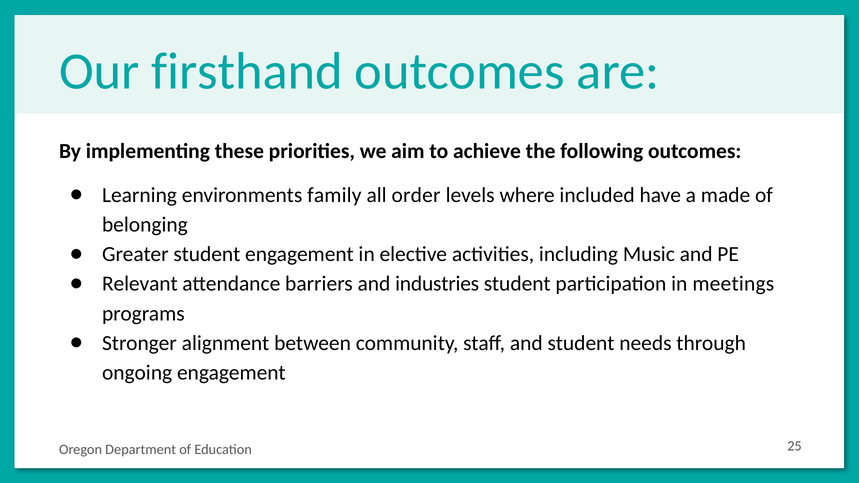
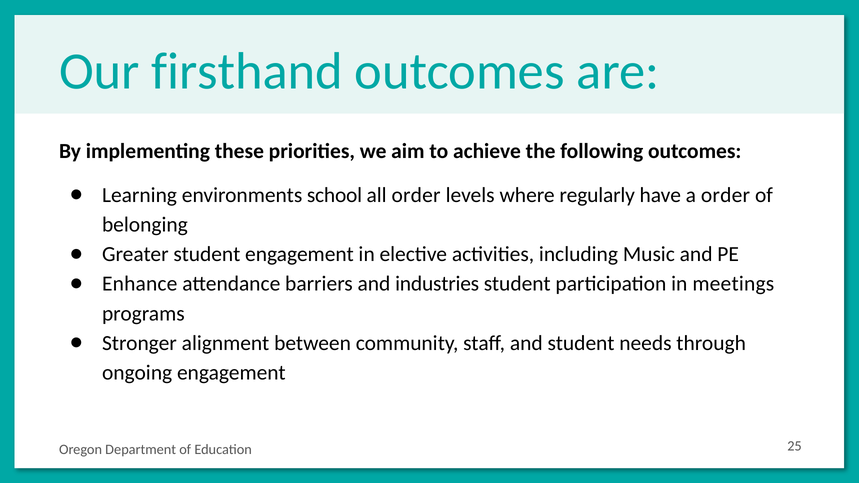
family: family -> school
included: included -> regularly
a made: made -> order
Relevant: Relevant -> Enhance
